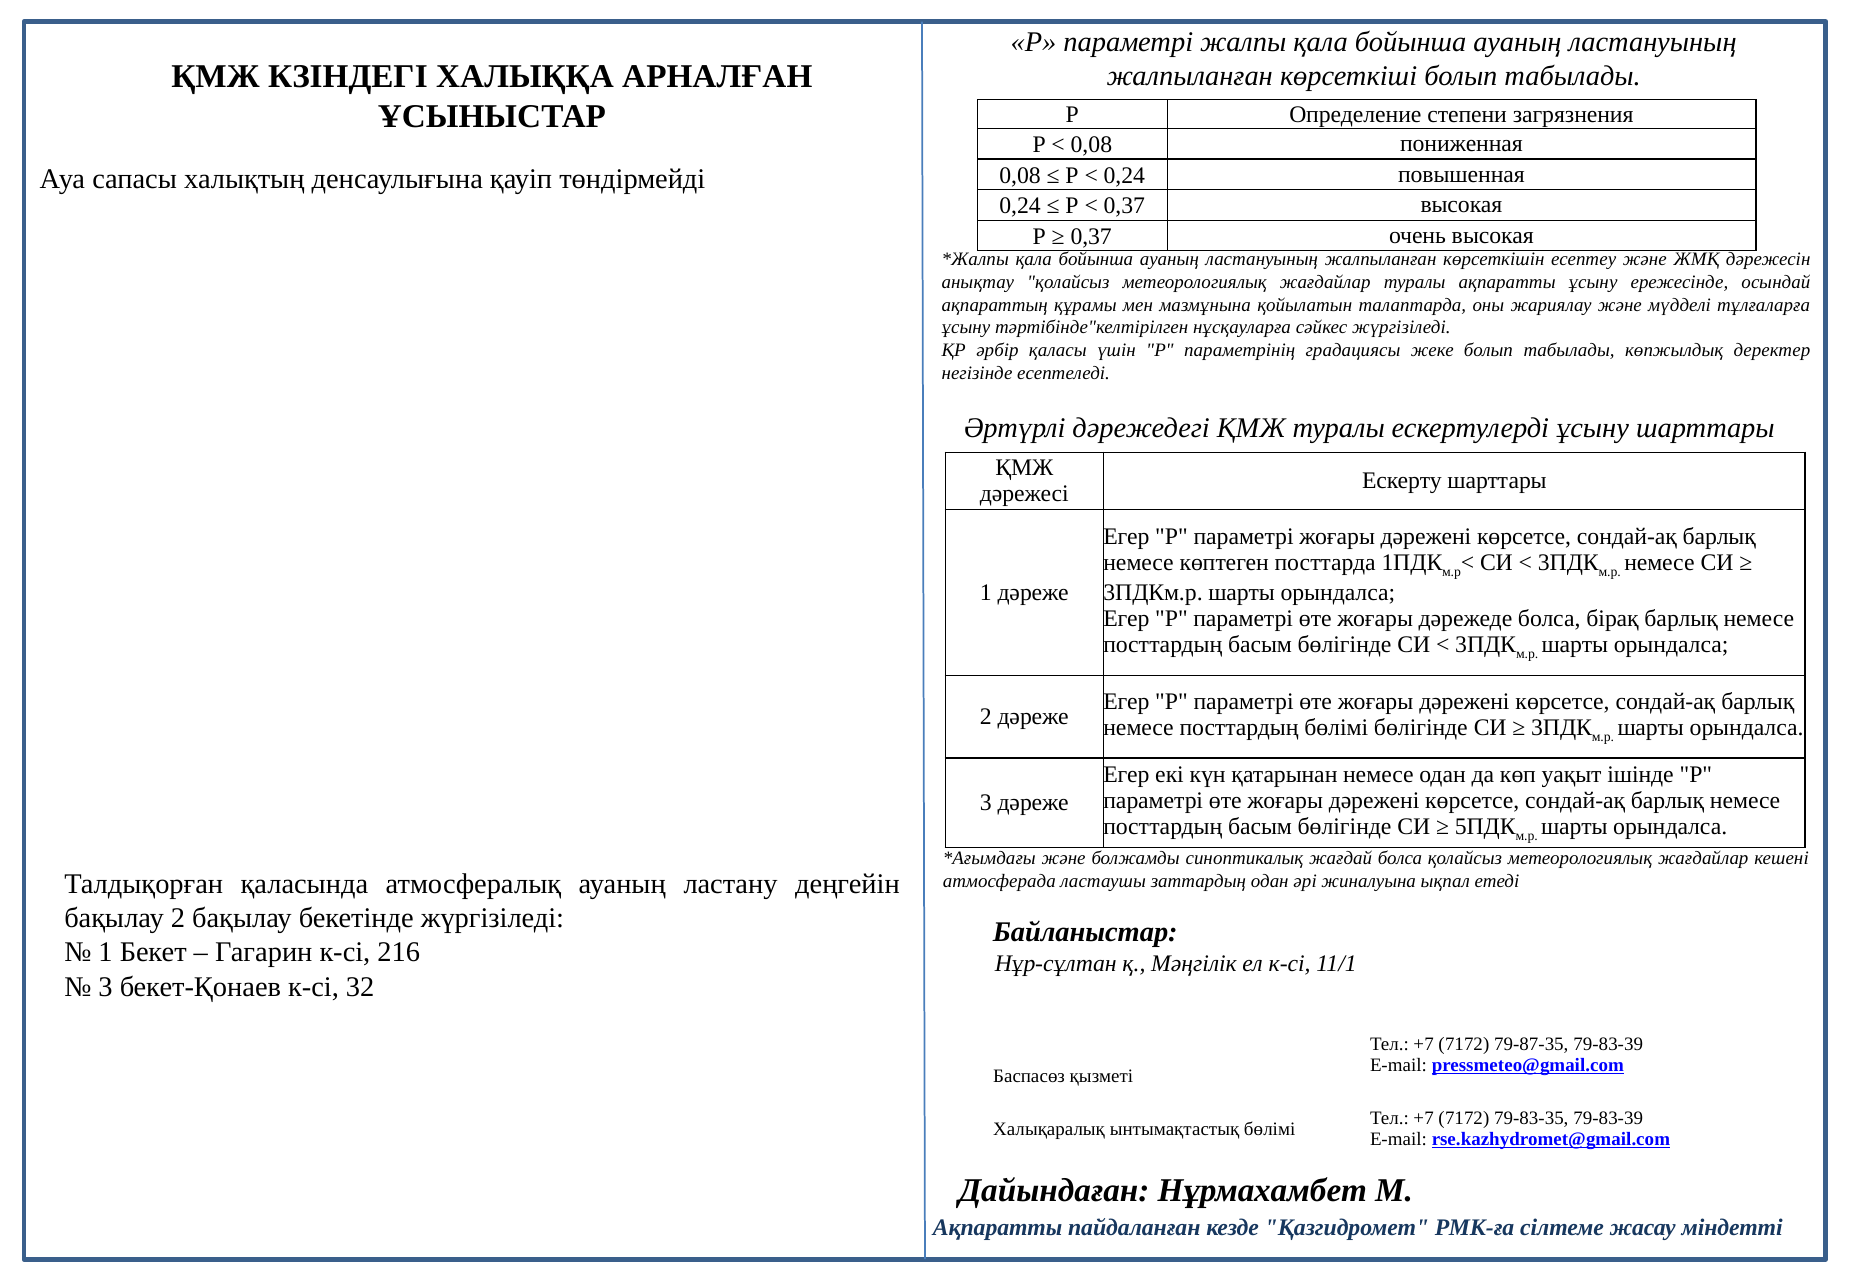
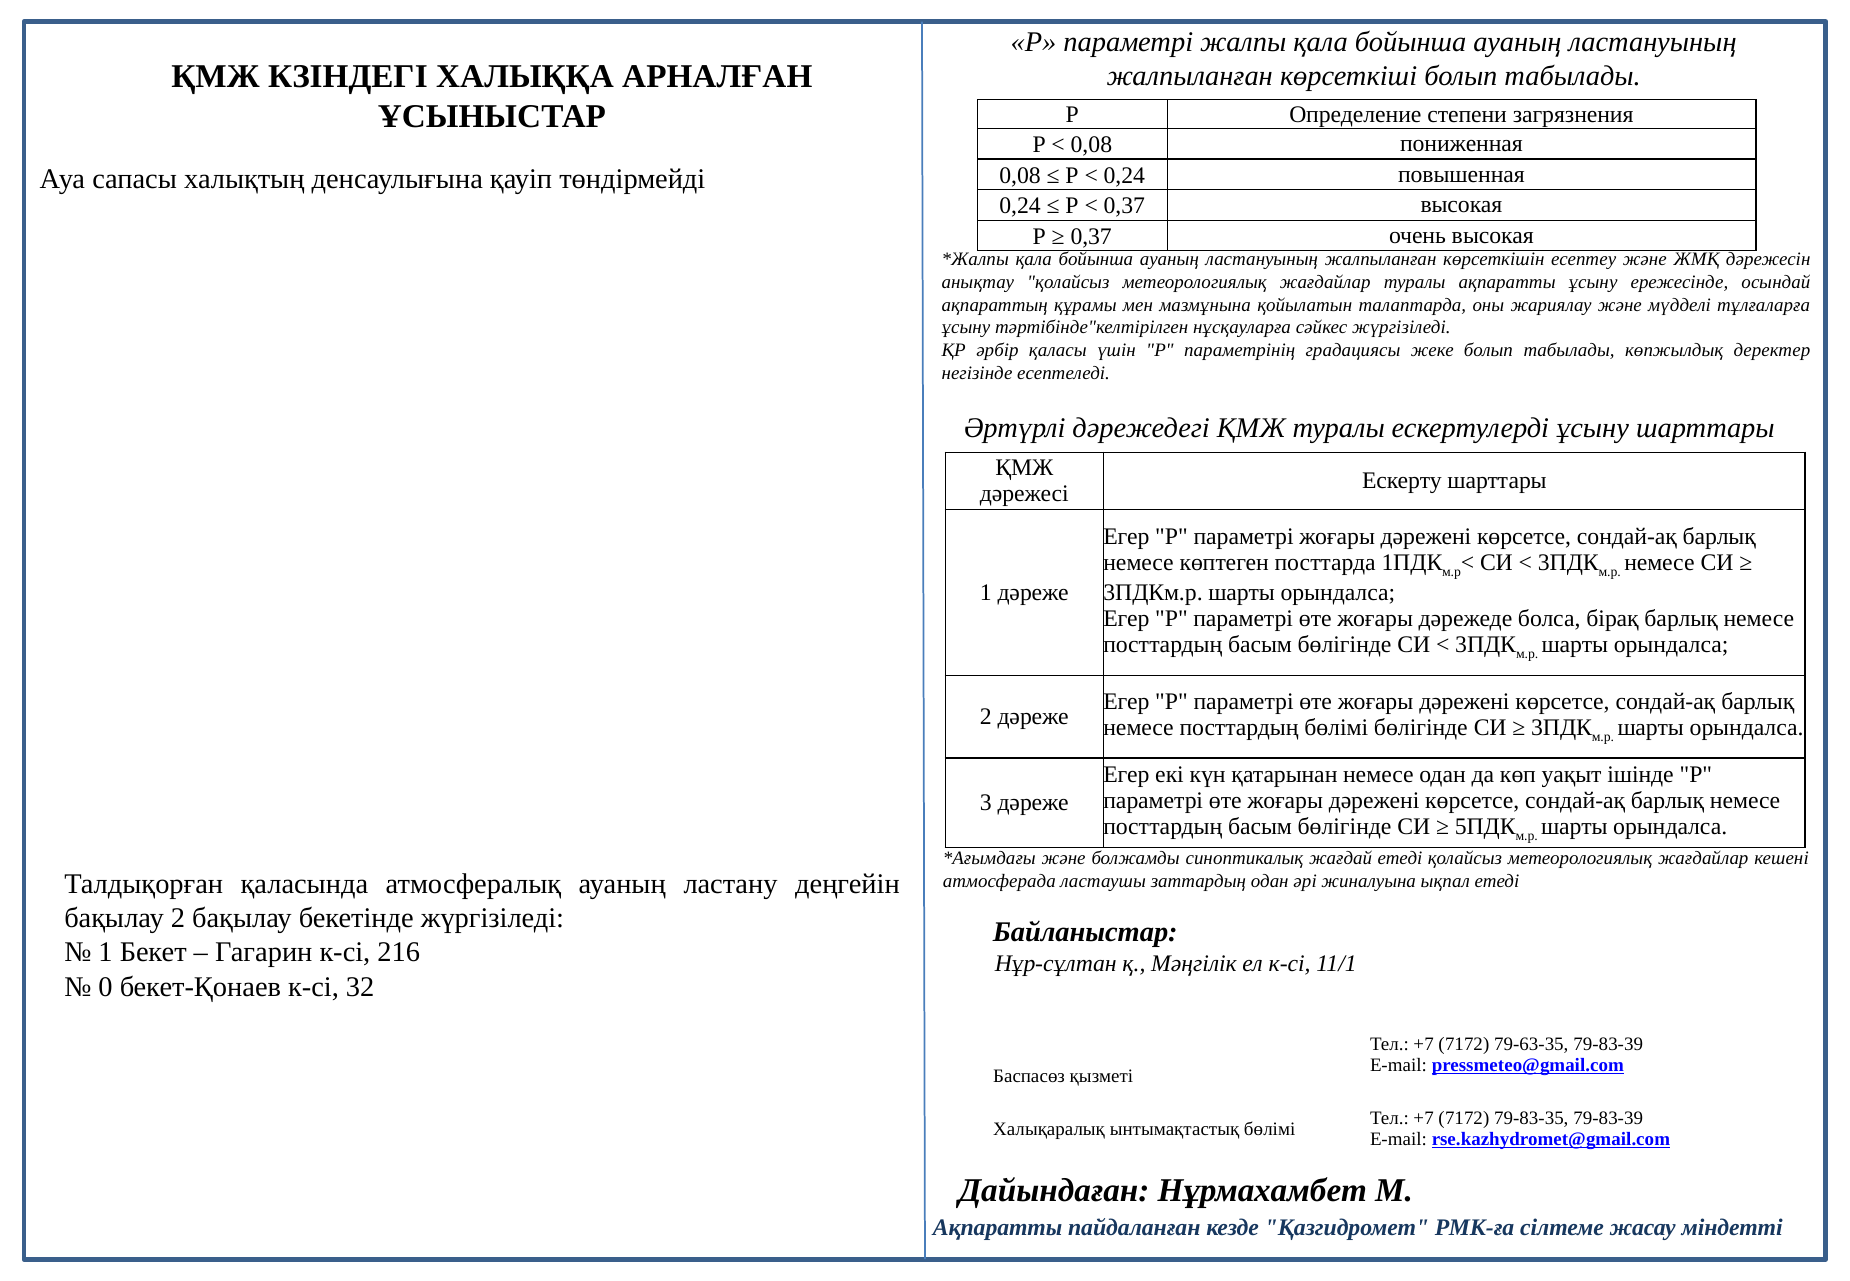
жағдай болса: болса -> етеді
3 at (106, 987): 3 -> 0
79-87-35: 79-87-35 -> 79-63-35
